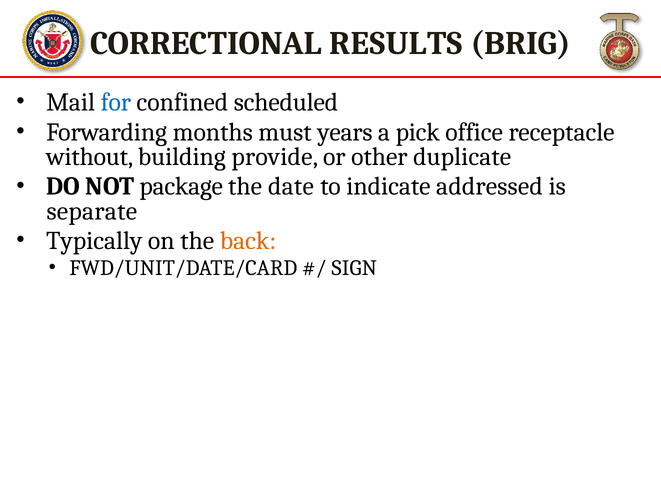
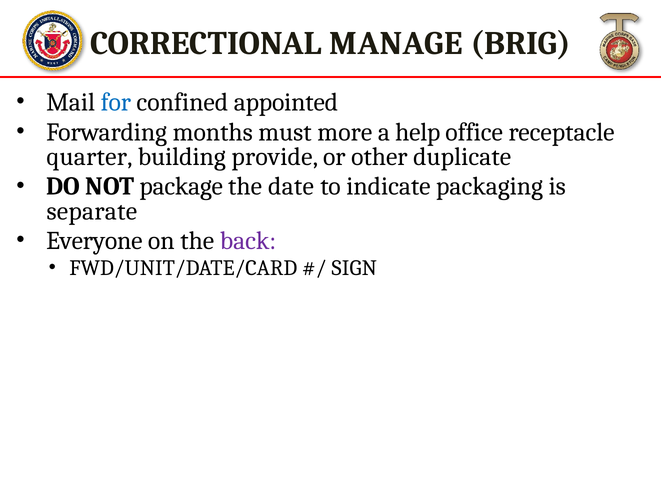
RESULTS: RESULTS -> MANAGE
scheduled: scheduled -> appointed
years: years -> more
pick: pick -> help
without: without -> quarter
addressed: addressed -> packaging
Typically: Typically -> Everyone
back colour: orange -> purple
